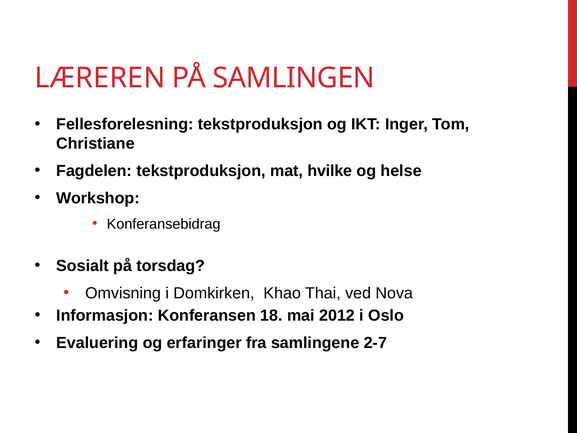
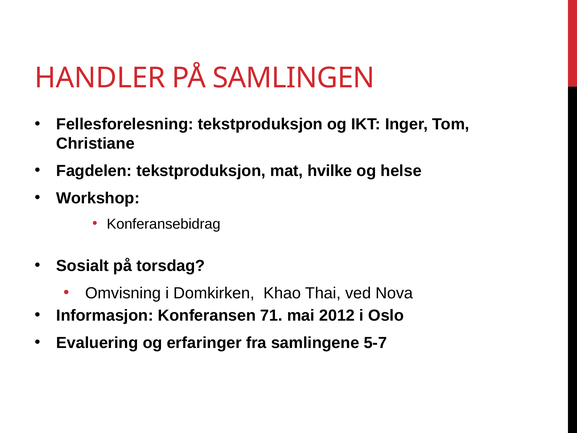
LÆREREN: LÆREREN -> HANDLER
18: 18 -> 71
2-7: 2-7 -> 5-7
